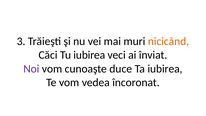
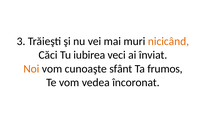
Noi colour: purple -> orange
duce: duce -> sfânt
Ta iubirea: iubirea -> frumos
